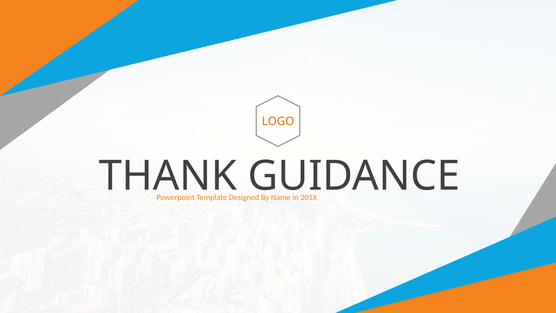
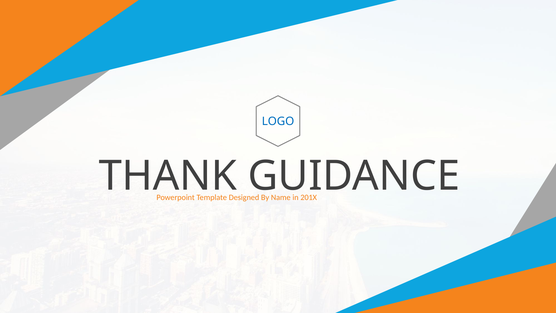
LOGO colour: orange -> blue
